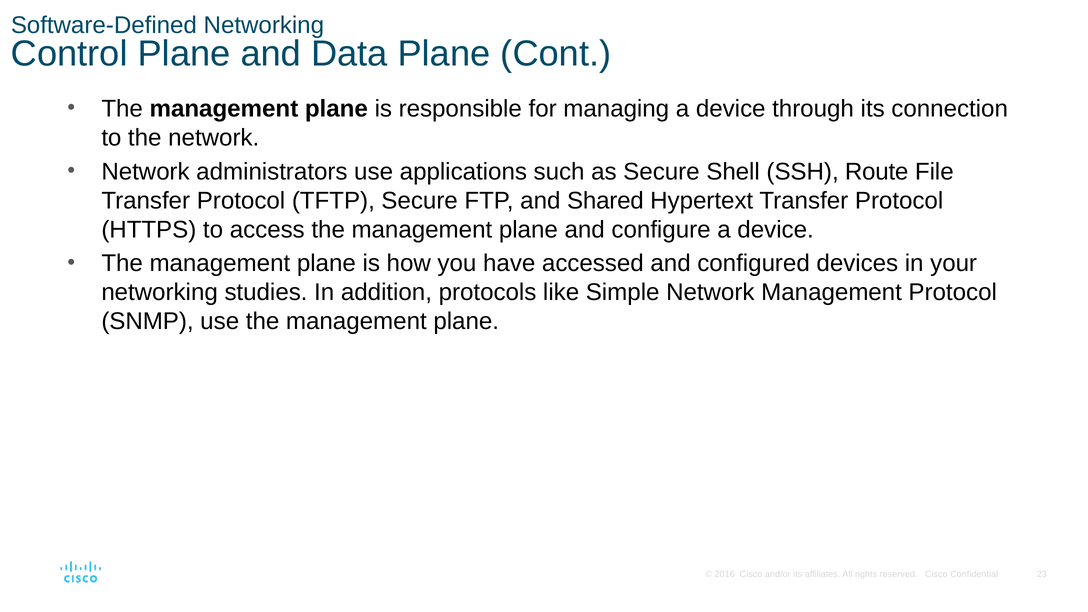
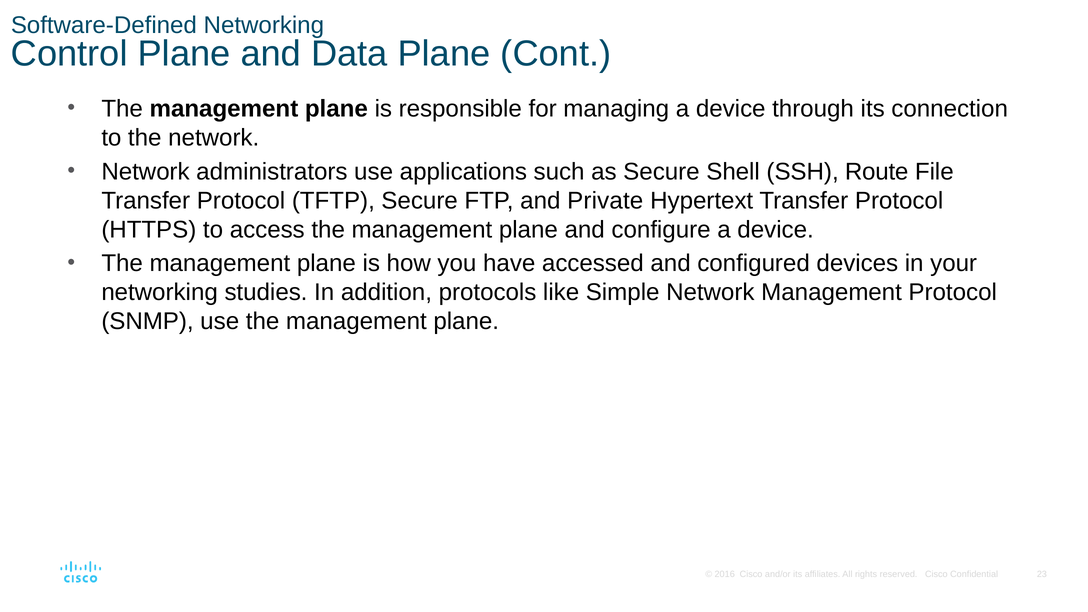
Shared: Shared -> Private
